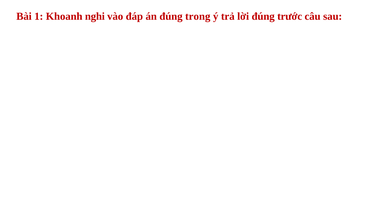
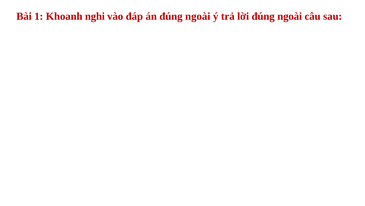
án đúng trong: trong -> ngoài
lời đúng trước: trước -> ngoài
